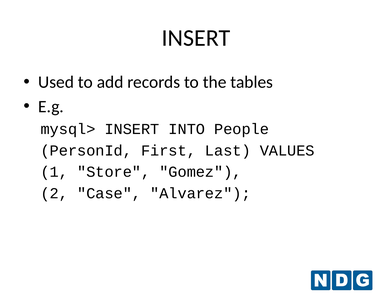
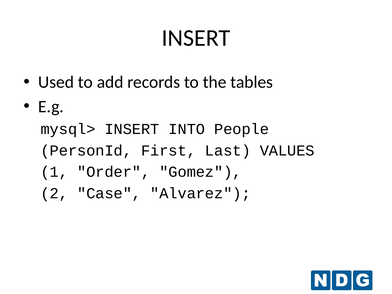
Store: Store -> Order
